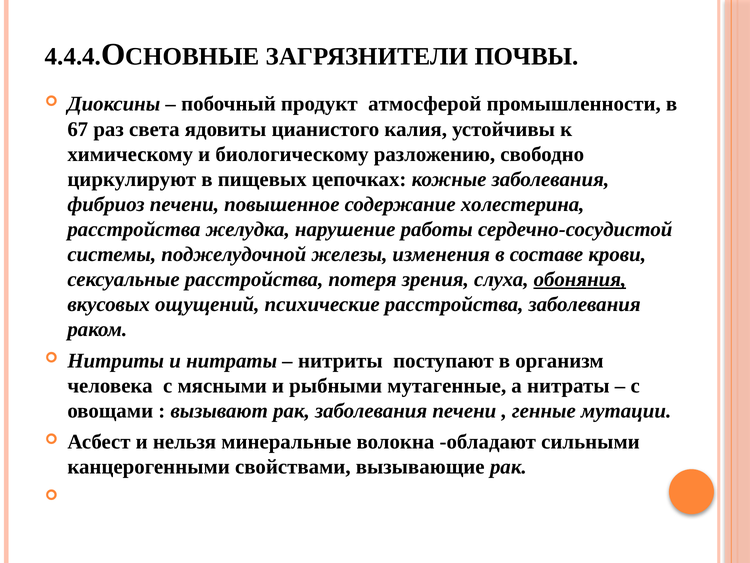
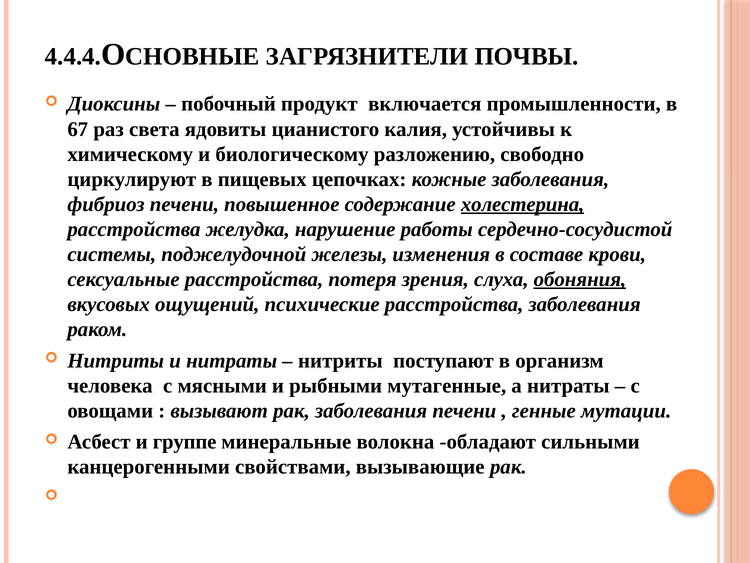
атмосферой: атмосферой -> включается
холестерина underline: none -> present
нельзя: нельзя -> группе
